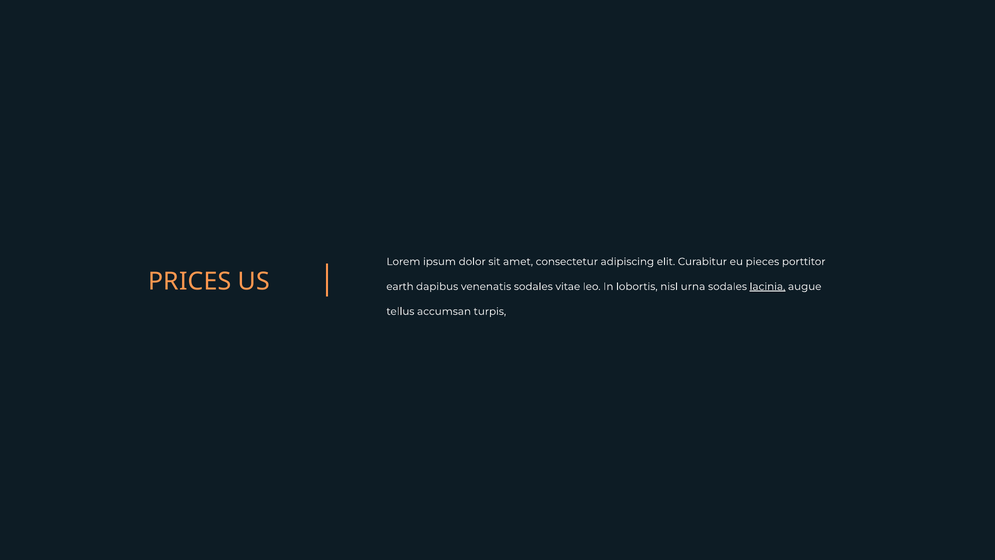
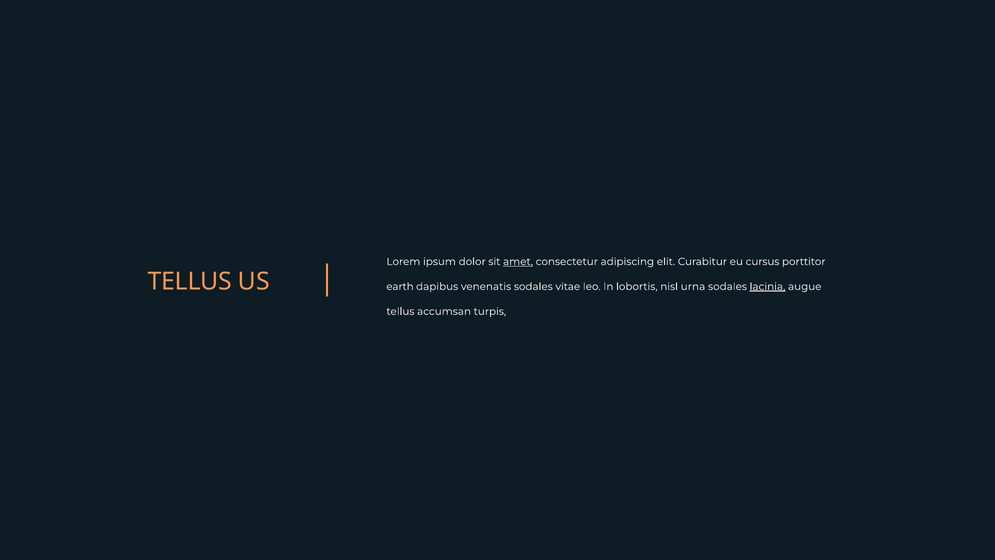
amet underline: none -> present
pieces: pieces -> cursus
PRICES at (190, 281): PRICES -> TELLUS
